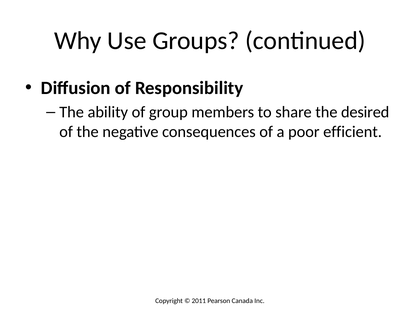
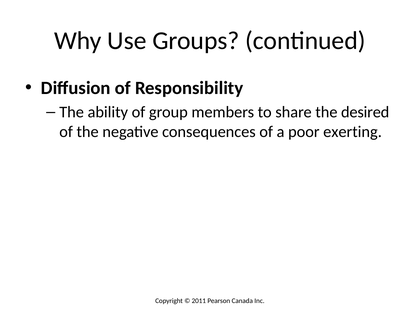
efficient: efficient -> exerting
